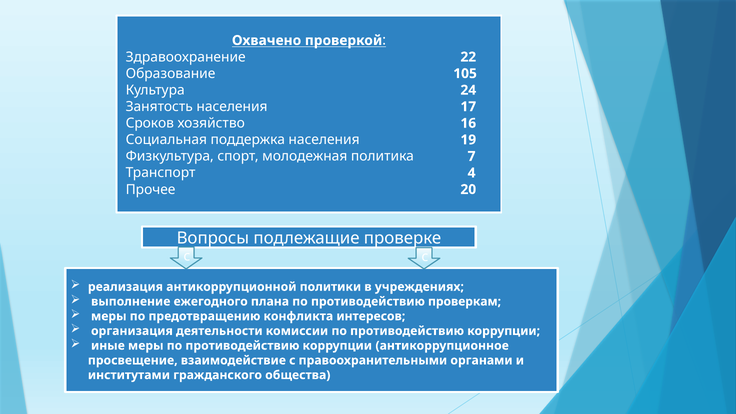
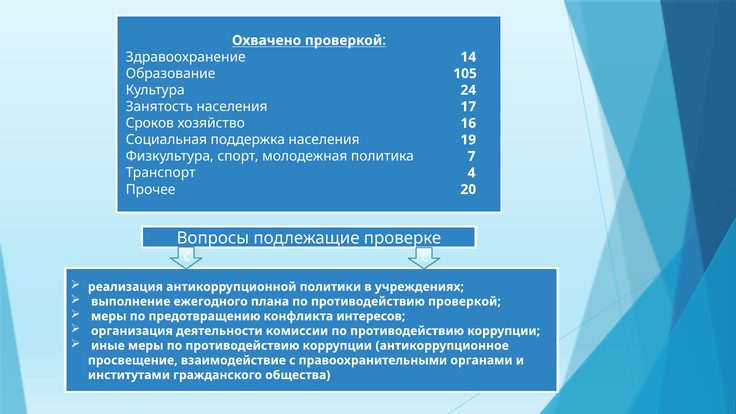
22: 22 -> 14
противодействию проверкам: проверкам -> проверкой
